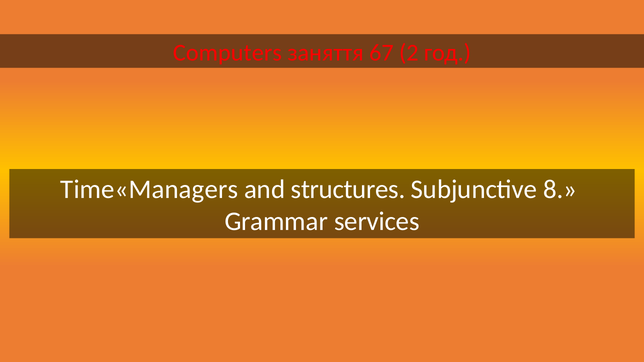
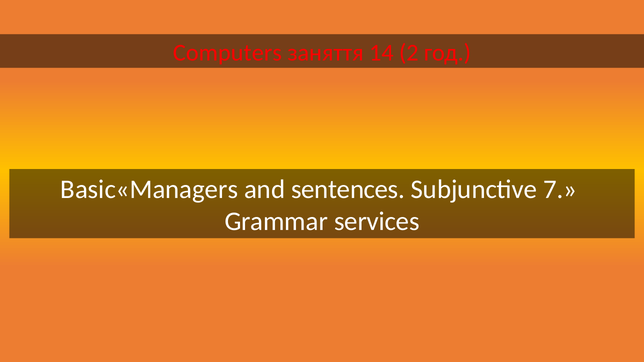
67: 67 -> 14
Time«Managers: Time«Managers -> Basic«Managers
structures: structures -> sentences
8: 8 -> 7
